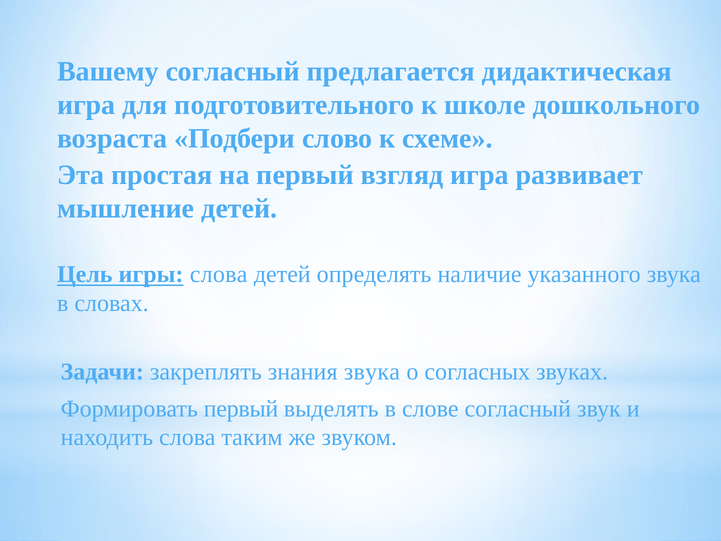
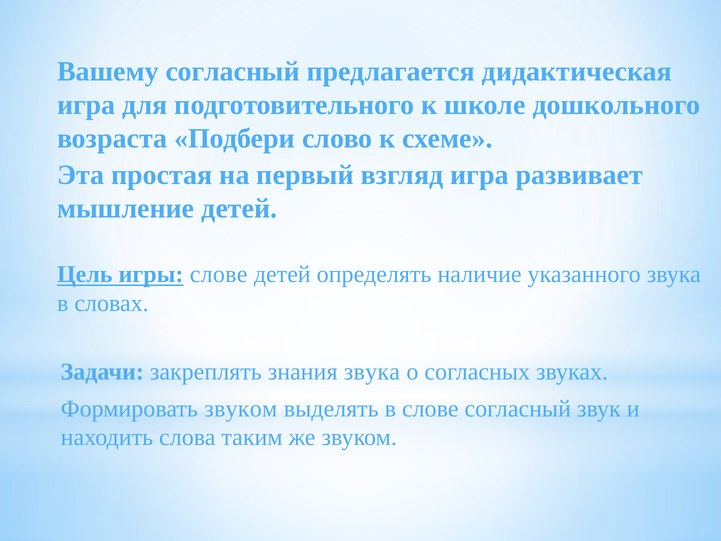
игры слова: слова -> слове
Формировать первый: первый -> звуком
